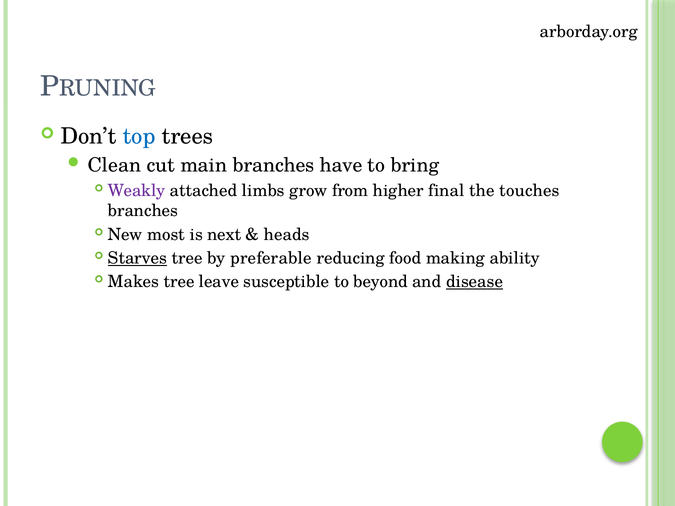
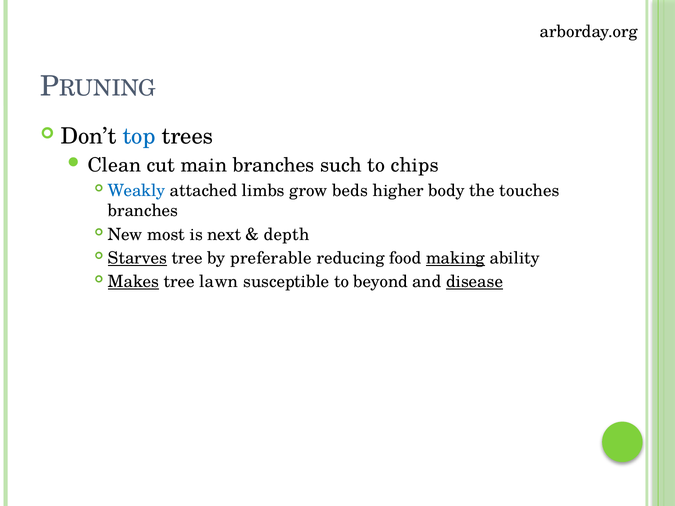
have: have -> such
bring: bring -> chips
Weakly colour: purple -> blue
from: from -> beds
final: final -> body
heads: heads -> depth
making underline: none -> present
Makes underline: none -> present
leave: leave -> lawn
